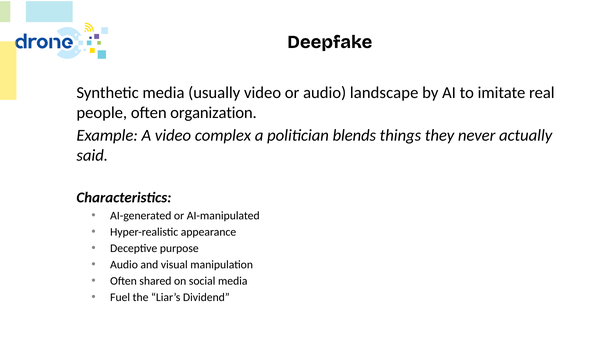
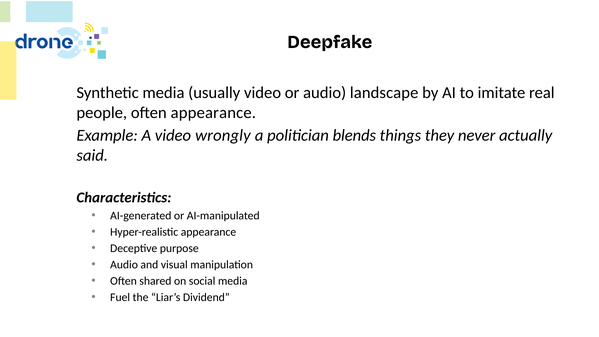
often organization: organization -> appearance
complex: complex -> wrongly
